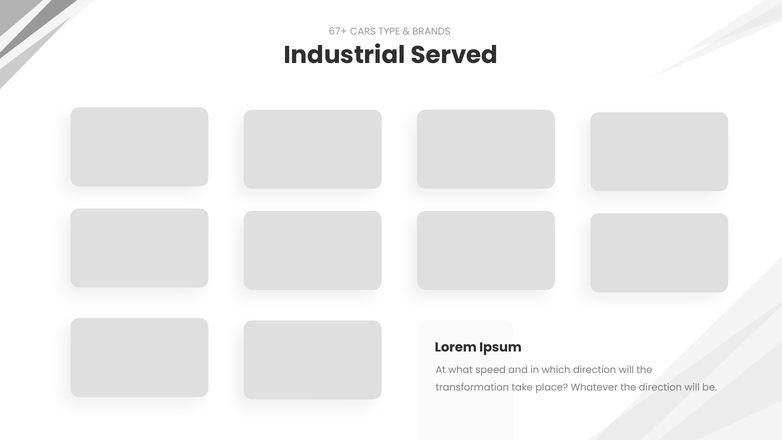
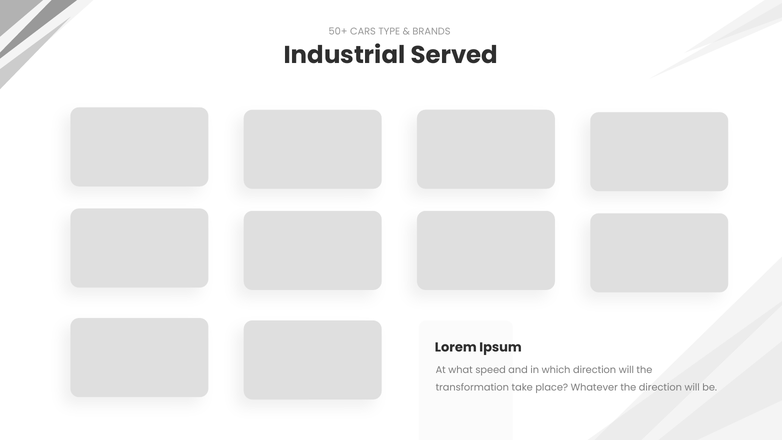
67+: 67+ -> 50+
